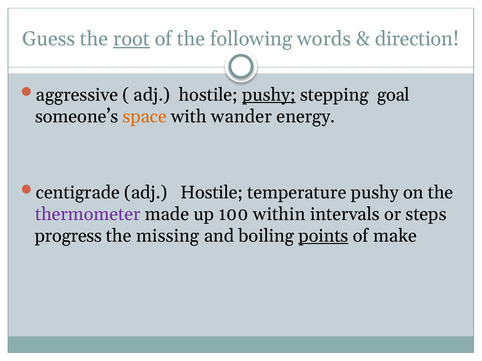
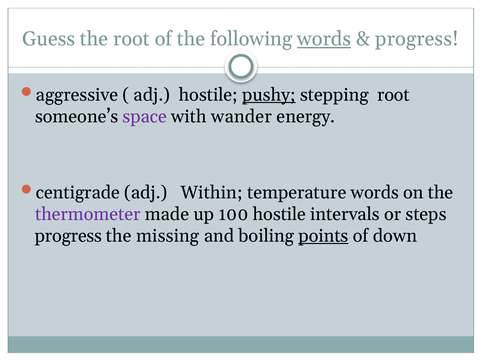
root at (132, 39) underline: present -> none
words at (324, 39) underline: none -> present
direction at (417, 39): direction -> progress
stepping goal: goal -> root
space colour: orange -> purple
centigrade adj Hostile: Hostile -> Within
temperature pushy: pushy -> words
100 within: within -> hostile
make: make -> down
